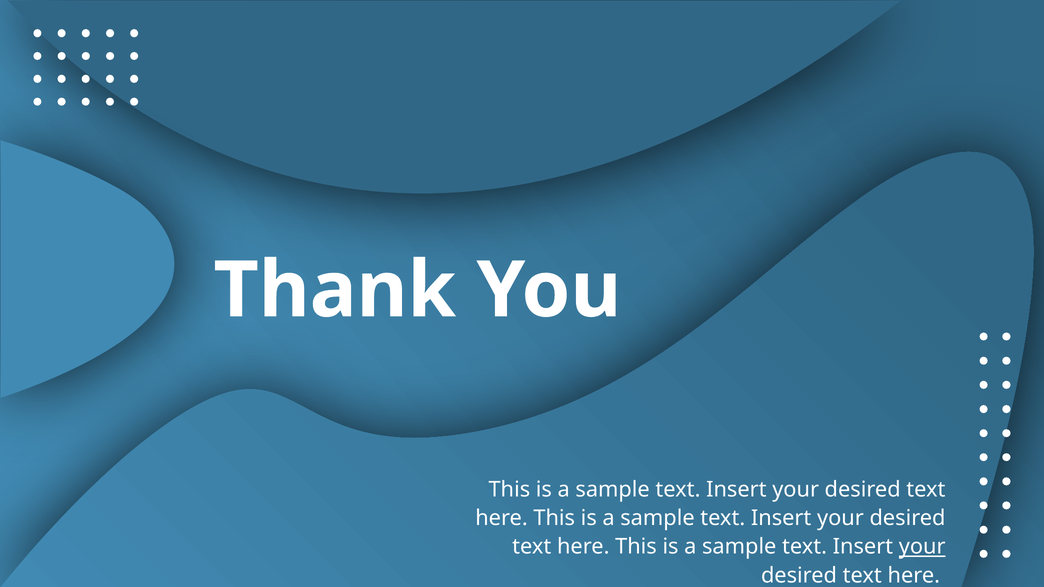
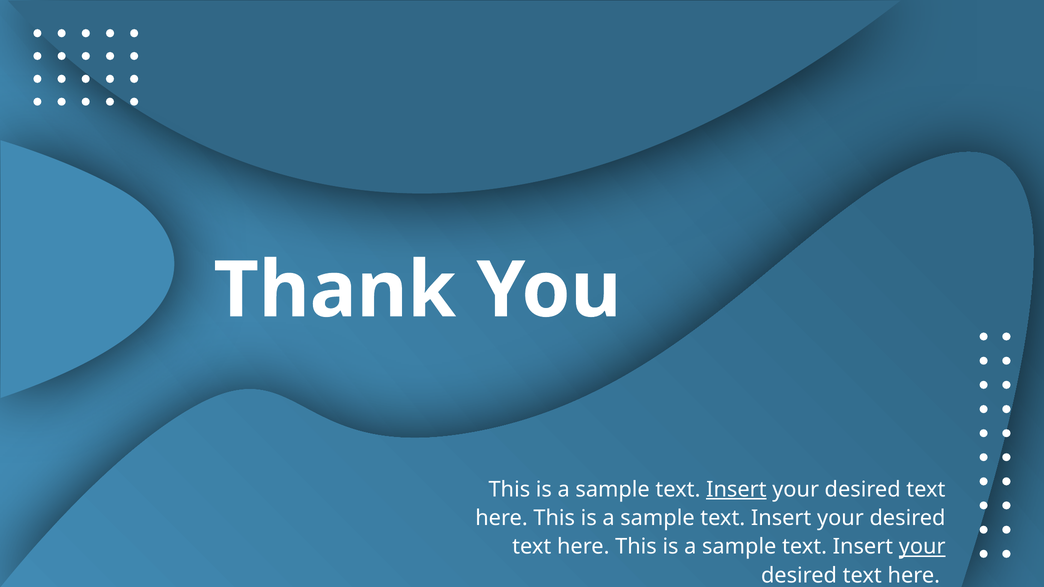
Insert at (736, 490) underline: none -> present
